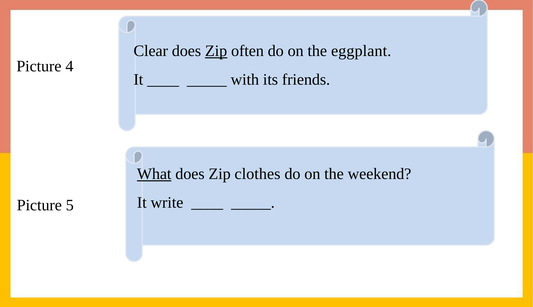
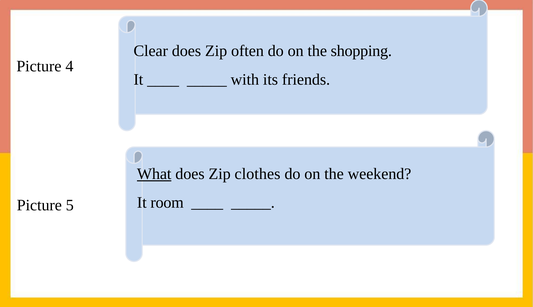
Zip at (216, 51) underline: present -> none
eggplant: eggplant -> shopping
write: write -> room
